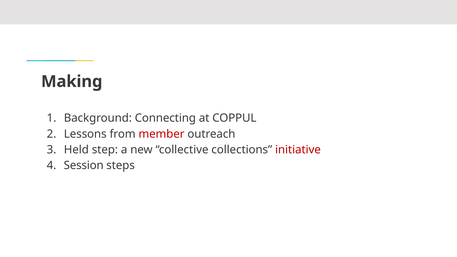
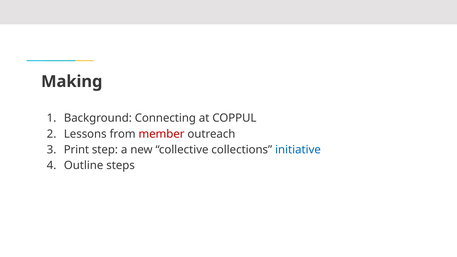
Held: Held -> Print
initiative colour: red -> blue
Session: Session -> Outline
